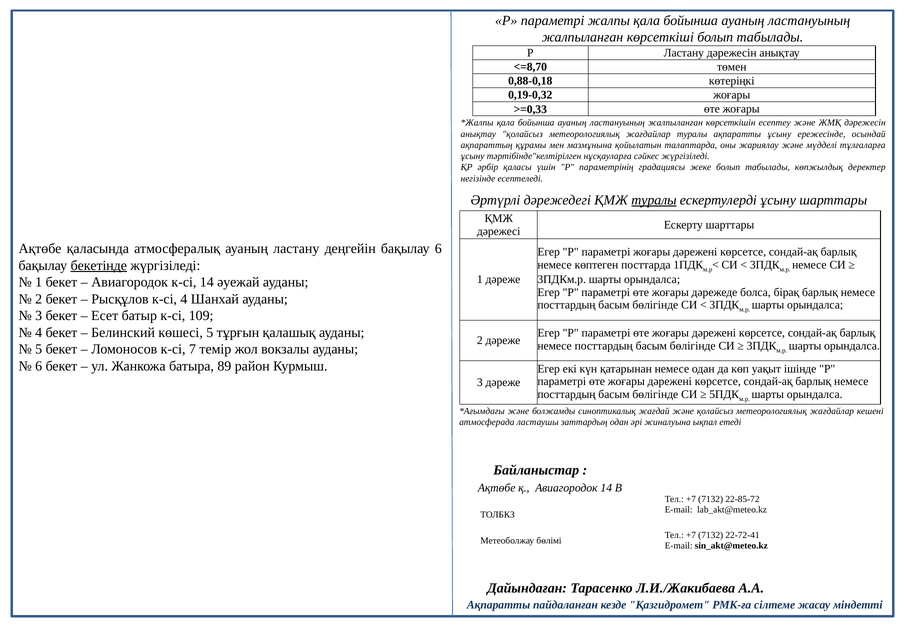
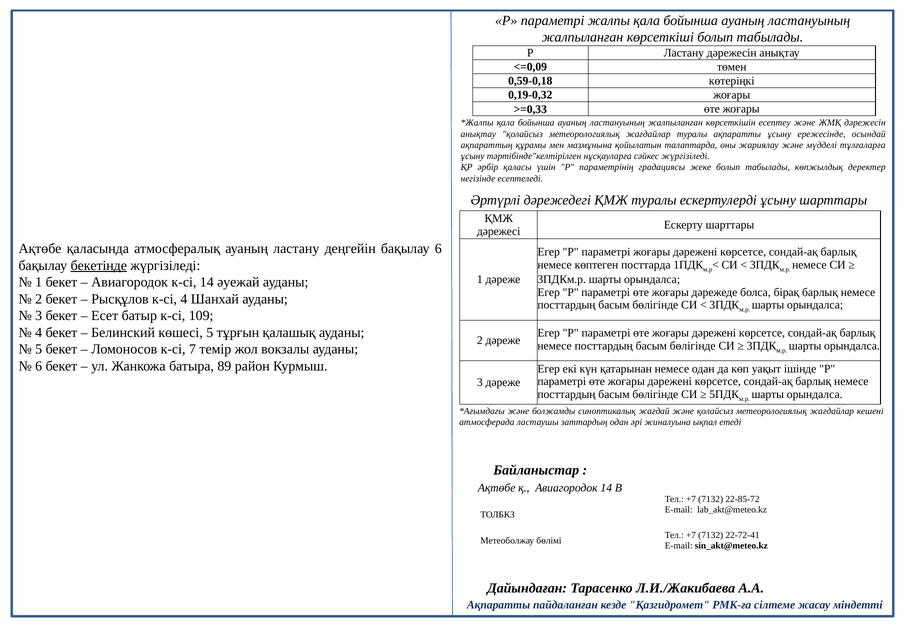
<=8,70: <=8,70 -> <=0,09
0,88-0,18: 0,88-0,18 -> 0,59-0,18
туралы at (654, 200) underline: present -> none
